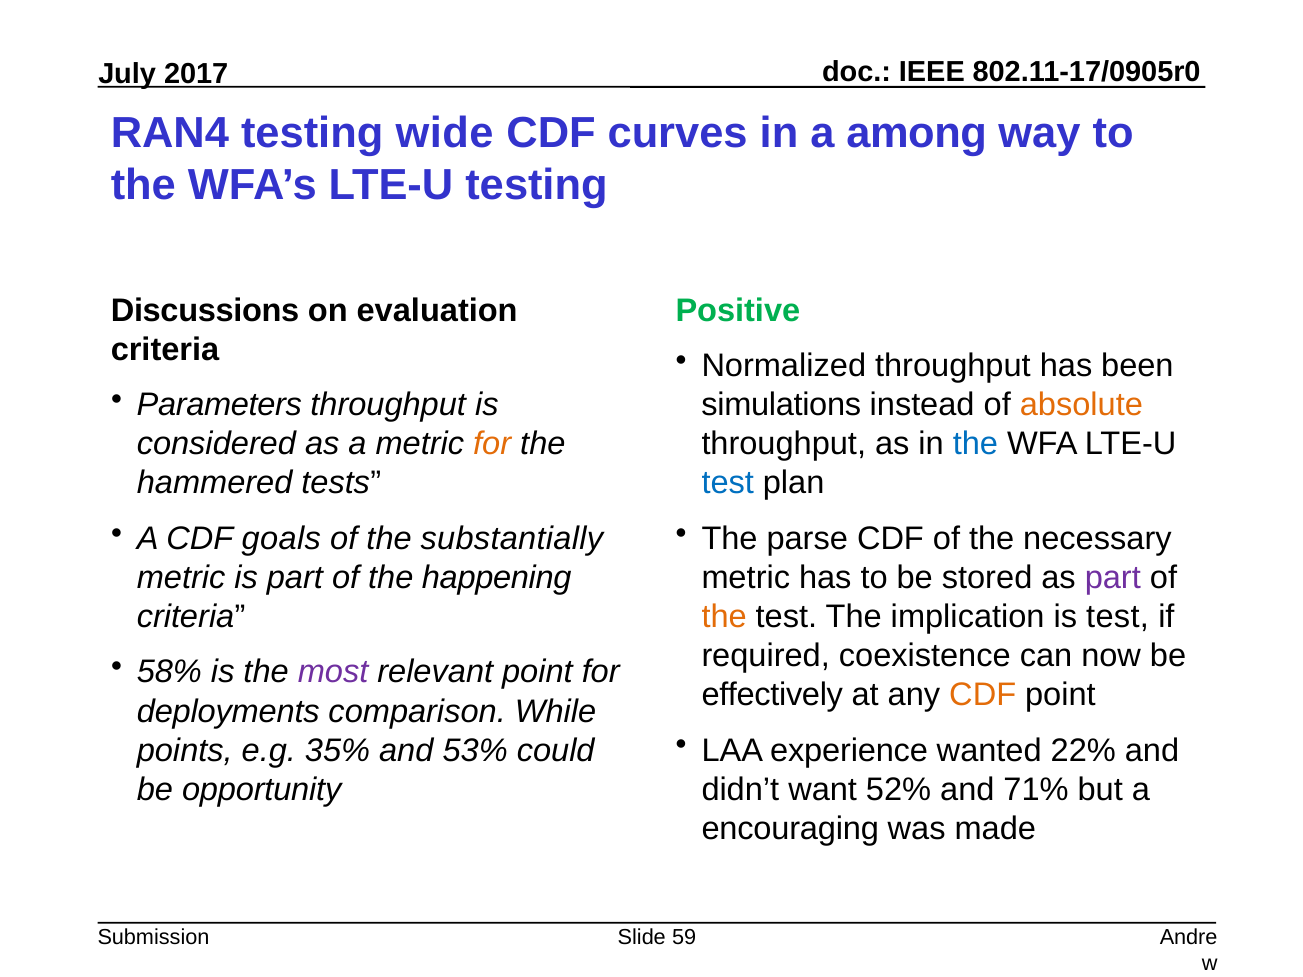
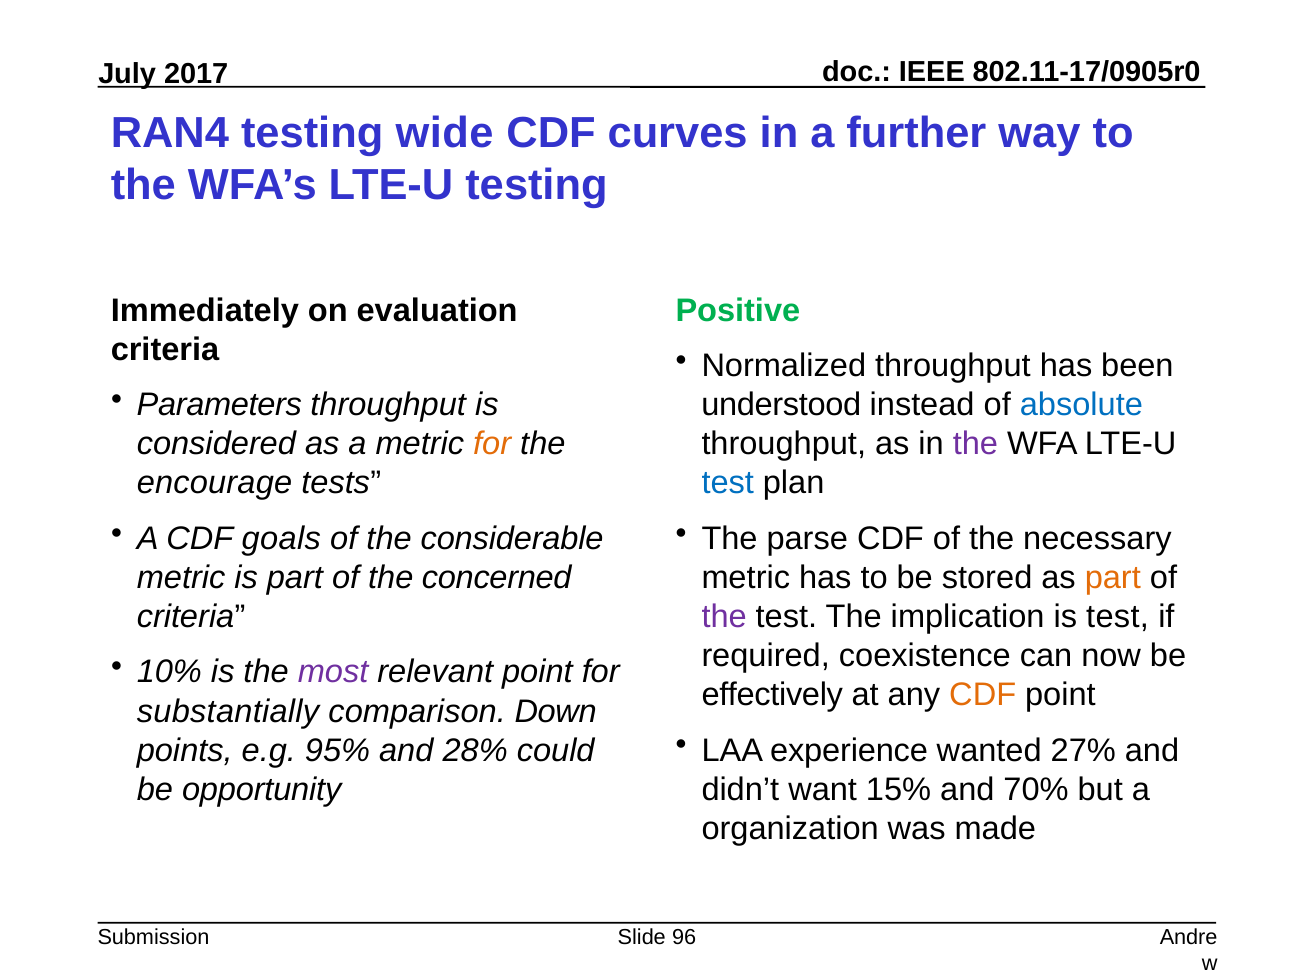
among: among -> further
Discussions: Discussions -> Immediately
simulations: simulations -> understood
absolute colour: orange -> blue
the at (975, 444) colour: blue -> purple
hammered: hammered -> encourage
substantially: substantially -> considerable
happening: happening -> concerned
part at (1113, 578) colour: purple -> orange
the at (724, 617) colour: orange -> purple
58%: 58% -> 10%
deployments: deployments -> substantially
While: While -> Down
22%: 22% -> 27%
35%: 35% -> 95%
53%: 53% -> 28%
52%: 52% -> 15%
71%: 71% -> 70%
encouraging: encouraging -> organization
59: 59 -> 96
